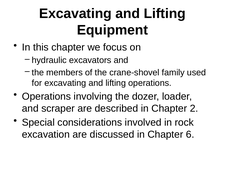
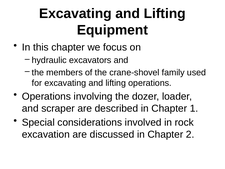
2: 2 -> 1
6: 6 -> 2
